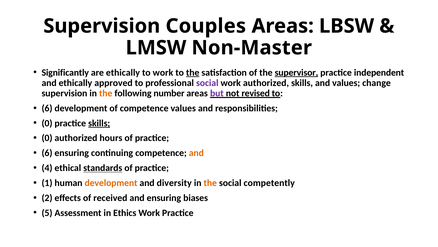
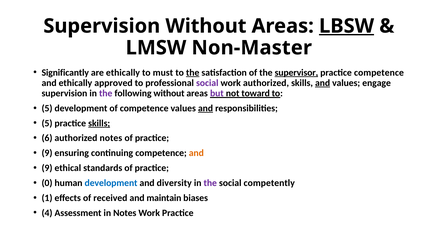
Supervision Couples: Couples -> Without
LBSW underline: none -> present
to work: work -> must
practice independent: independent -> competence
and at (323, 83) underline: none -> present
change: change -> engage
the at (106, 93) colour: orange -> purple
following number: number -> without
revised: revised -> toward
6 at (47, 108): 6 -> 5
and at (206, 108) underline: none -> present
0 at (47, 123): 0 -> 5
0 at (47, 138): 0 -> 6
authorized hours: hours -> notes
6 at (47, 153): 6 -> 9
4 at (47, 168): 4 -> 9
standards underline: present -> none
1: 1 -> 0
development at (111, 183) colour: orange -> blue
the at (210, 183) colour: orange -> purple
2: 2 -> 1
and ensuring: ensuring -> maintain
5: 5 -> 4
in Ethics: Ethics -> Notes
